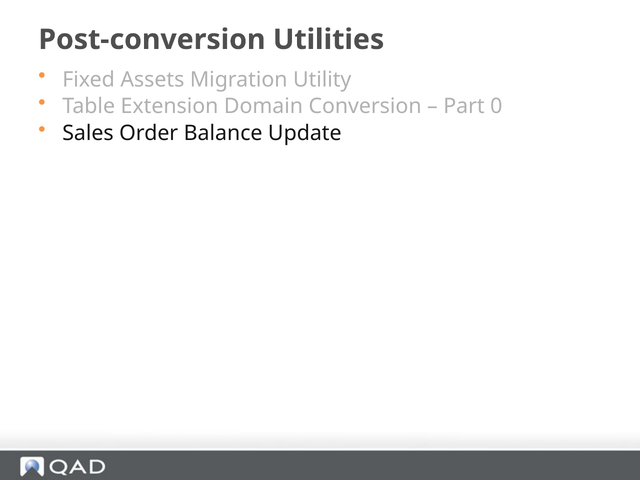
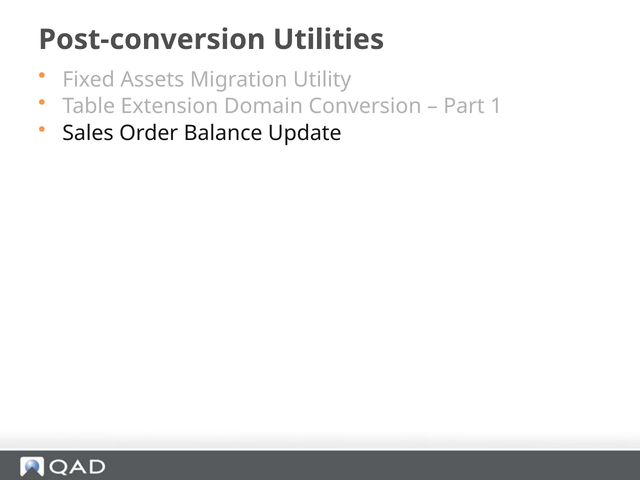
0: 0 -> 1
